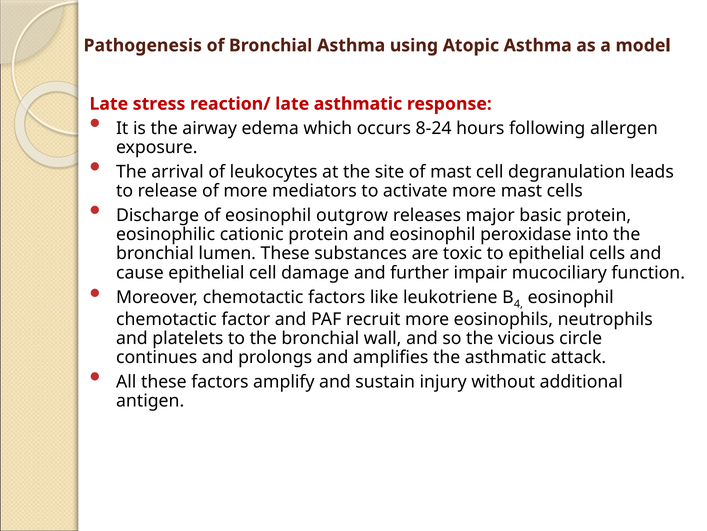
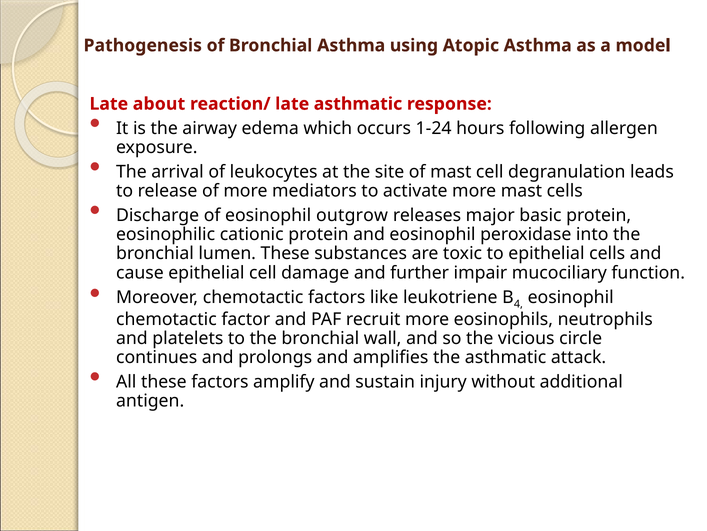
stress: stress -> about
8-24: 8-24 -> 1-24
